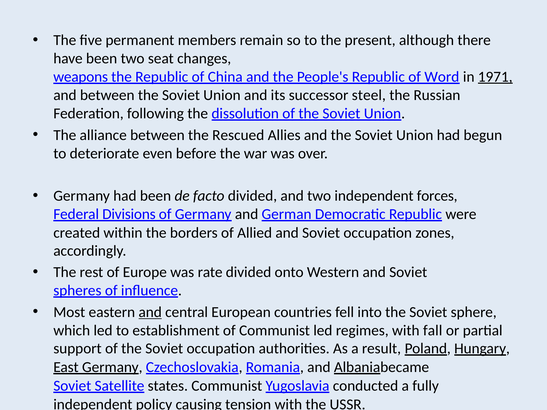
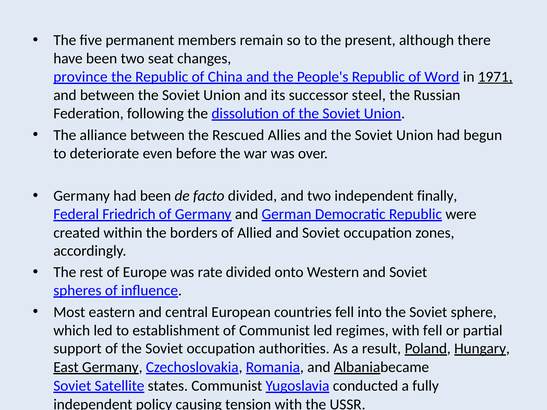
weapons: weapons -> province
forces: forces -> finally
Divisions: Divisions -> Friedrich
and at (150, 312) underline: present -> none
with fall: fall -> fell
